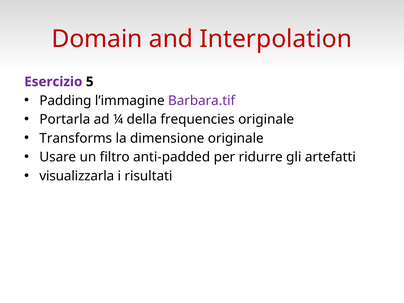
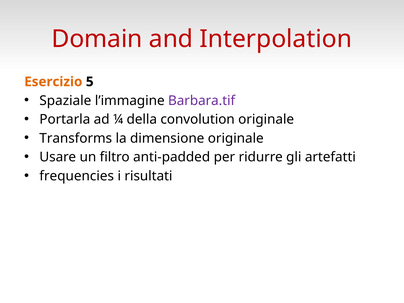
Esercizio colour: purple -> orange
Padding: Padding -> Spaziale
frequencies: frequencies -> convolution
visualizzarla: visualizzarla -> frequencies
